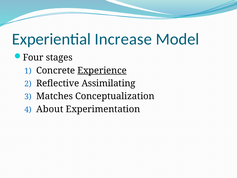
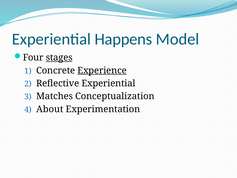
Increase: Increase -> Happens
stages underline: none -> present
Reflective Assimilating: Assimilating -> Experiential
